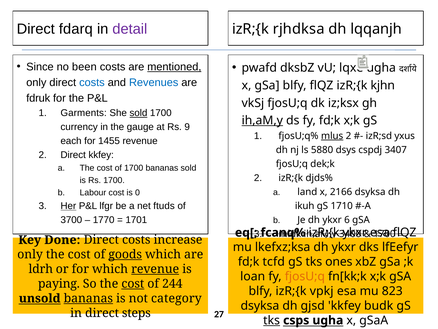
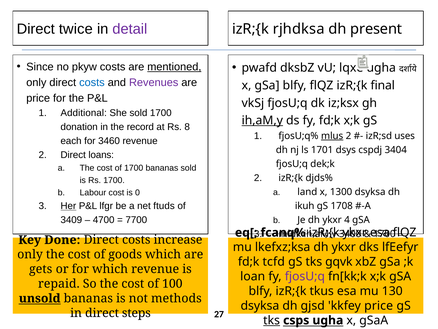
fdarq: fdarq -> twice
lqqanjh: lqqanjh -> present
been: been -> pkyw
Revenues colour: blue -> purple
kjhn: kjhn -> final
fdruk at (38, 98): fdruk -> price
Garments: Garments -> Additional
sold at (138, 113) underline: present -> none
currency: currency -> donation
gauge: gauge -> record
9: 9 -> 8
yxus: yxus -> uses
1455: 1455 -> 3460
5880: 5880 -> 1701
3407: 3407 -> 3404
Direct kkfey: kkfey -> loans
2166: 2166 -> 1300
1710: 1710 -> 1708
3700: 3700 -> 3409
1770: 1770 -> 4700
1701: 1701 -> 7700
6: 6 -> 4
goods underline: present -> none
ones: ones -> gqvk
ldrh: ldrh -> gets
revenue at (155, 269) underline: present -> none
fjosU;q at (305, 276) colour: orange -> purple
paying: paying -> repaid
cost at (133, 283) underline: present -> none
244: 244 -> 100
vpkj: vpkj -> tkus
823: 823 -> 130
bananas at (88, 298) underline: present -> none
category: category -> methods
kkfey budk: budk -> price
